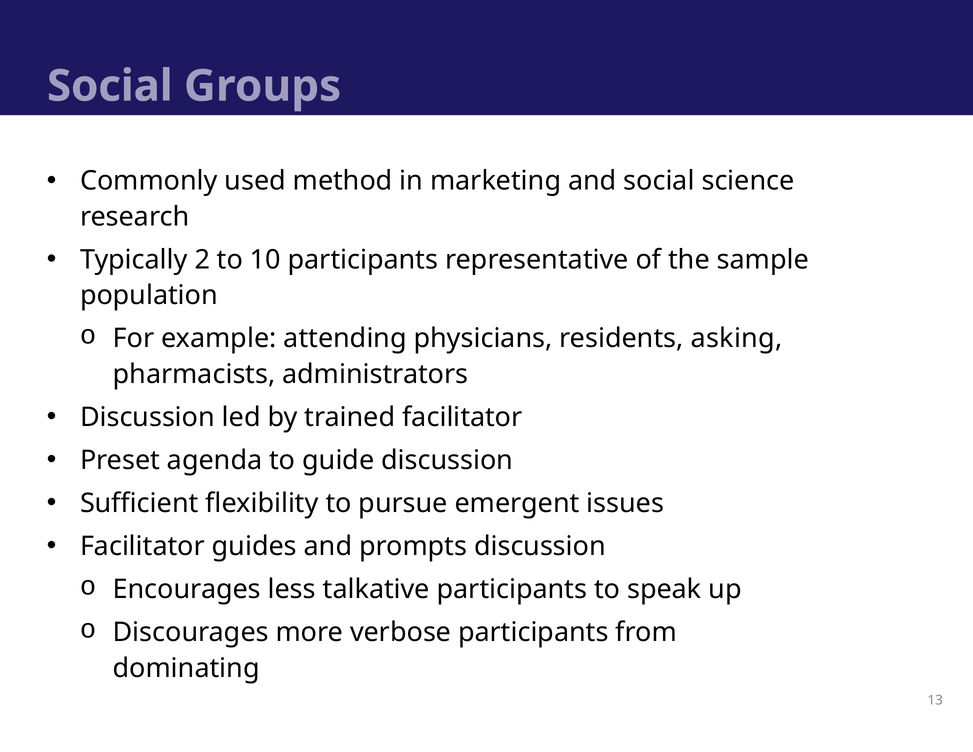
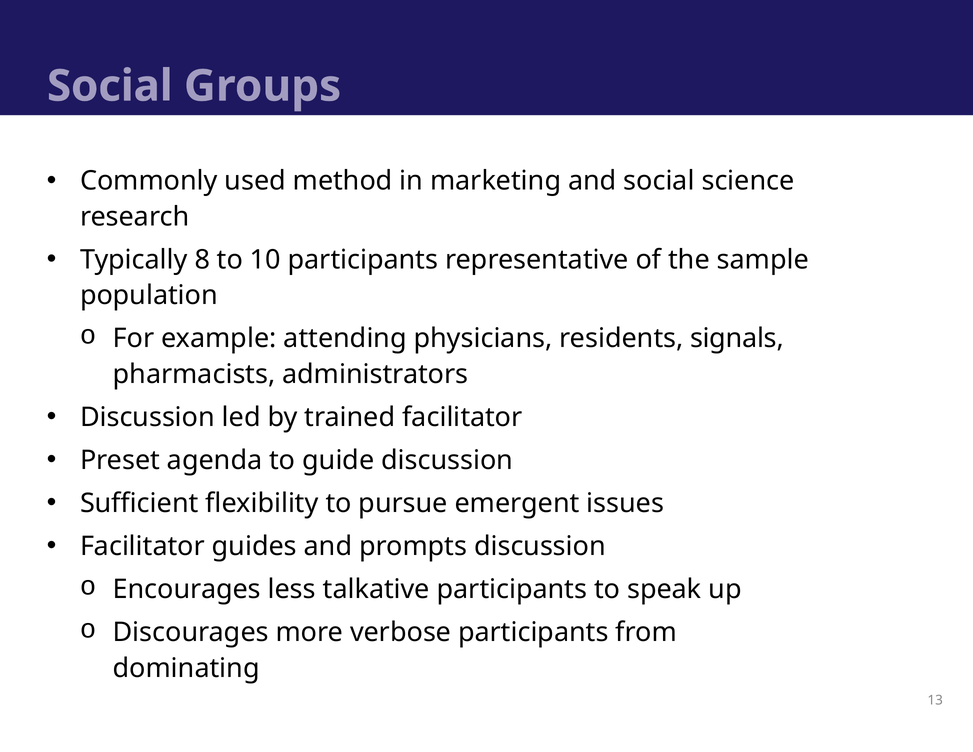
2: 2 -> 8
asking: asking -> signals
